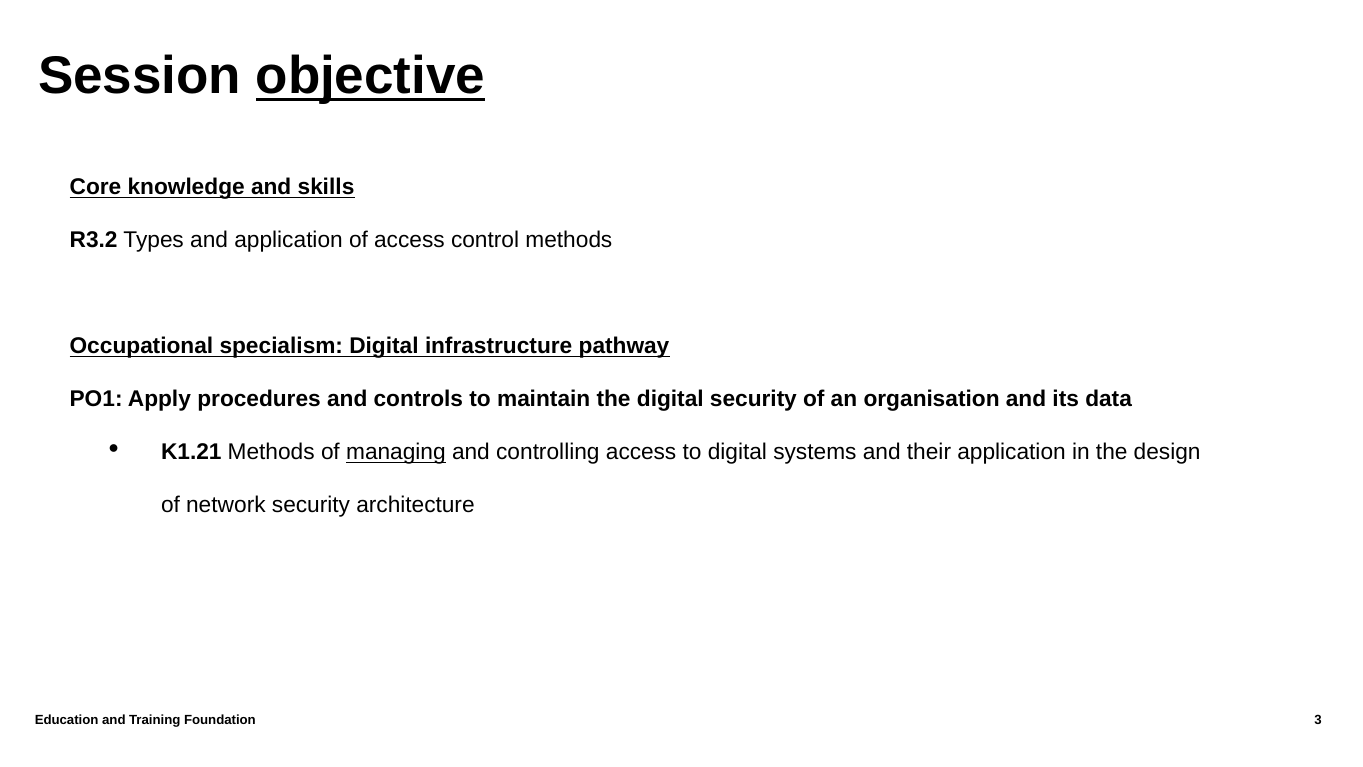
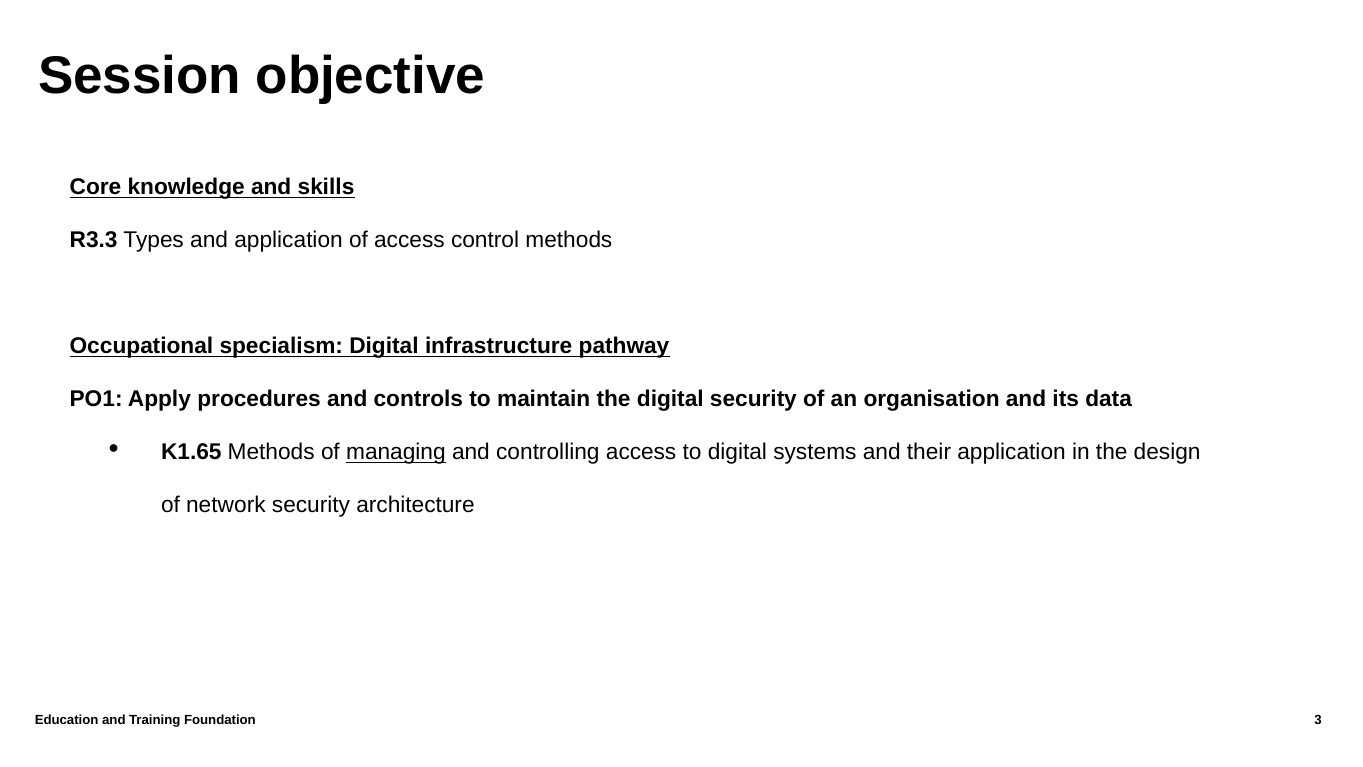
objective underline: present -> none
R3.2: R3.2 -> R3.3
K1.21: K1.21 -> K1.65
